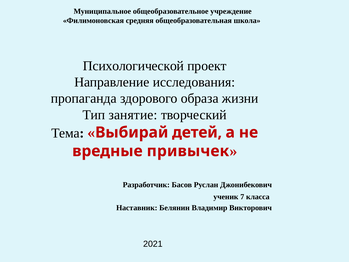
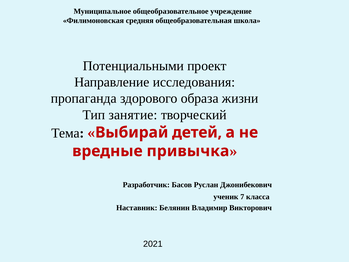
Психологической: Психологической -> Потенциальными
привычек: привычек -> привычка
